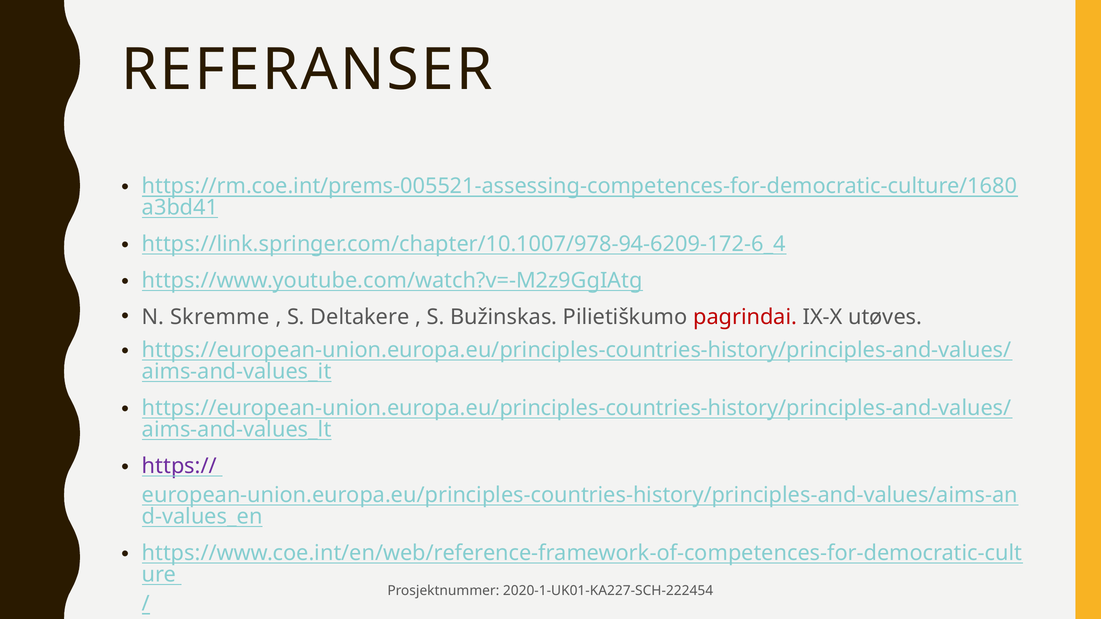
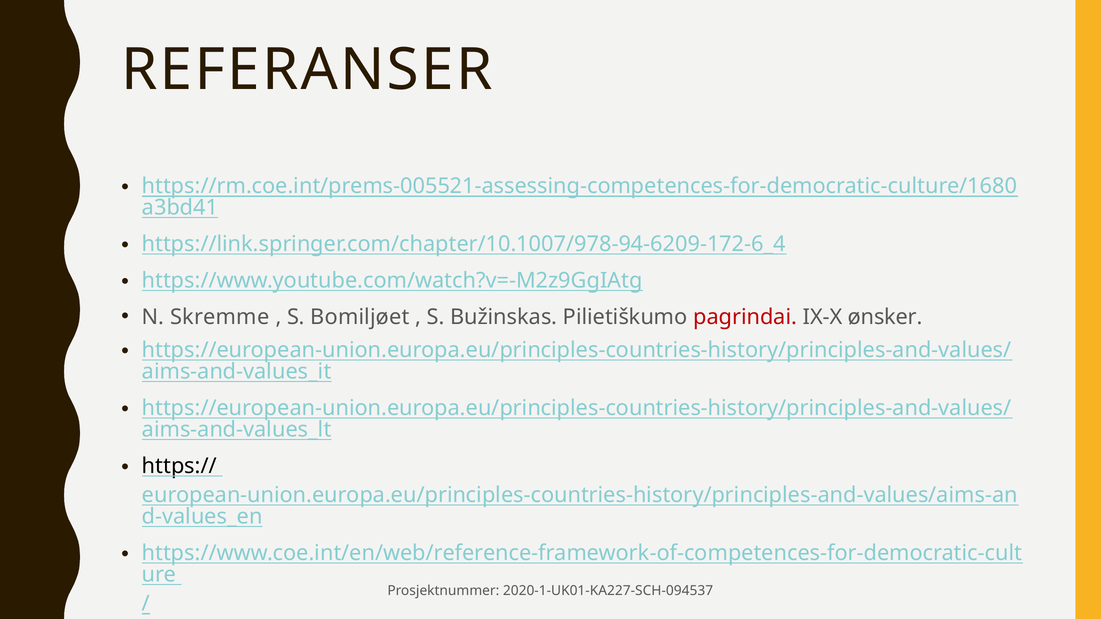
Deltakere: Deltakere -> Bomiljøet
utøves: utøves -> ønsker
https:// colour: purple -> black
2020-1-UK01-KA227-SCH-222454: 2020-1-UK01-KA227-SCH-222454 -> 2020-1-UK01-KA227-SCH-094537
